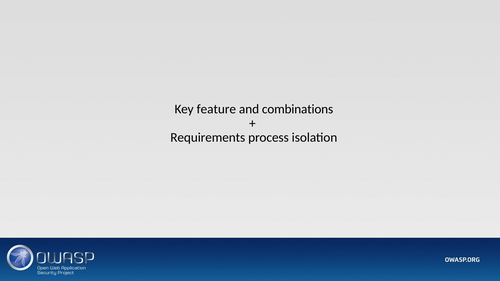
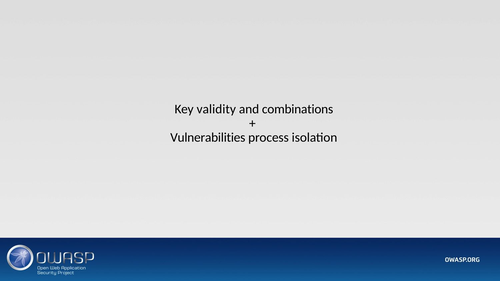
feature: feature -> validity
Requirements: Requirements -> Vulnerabilities
